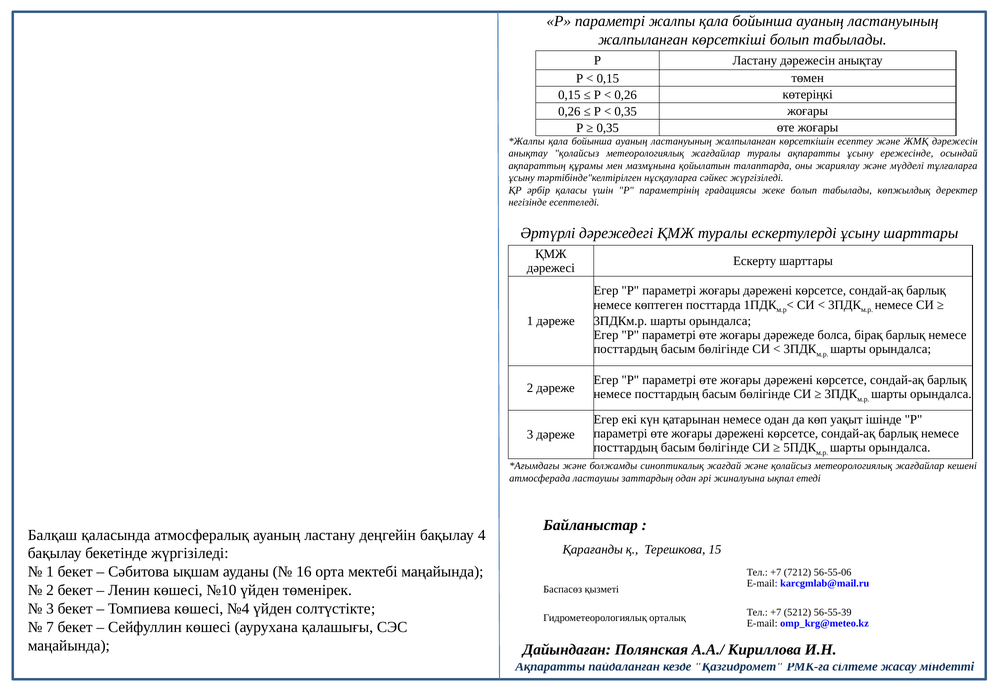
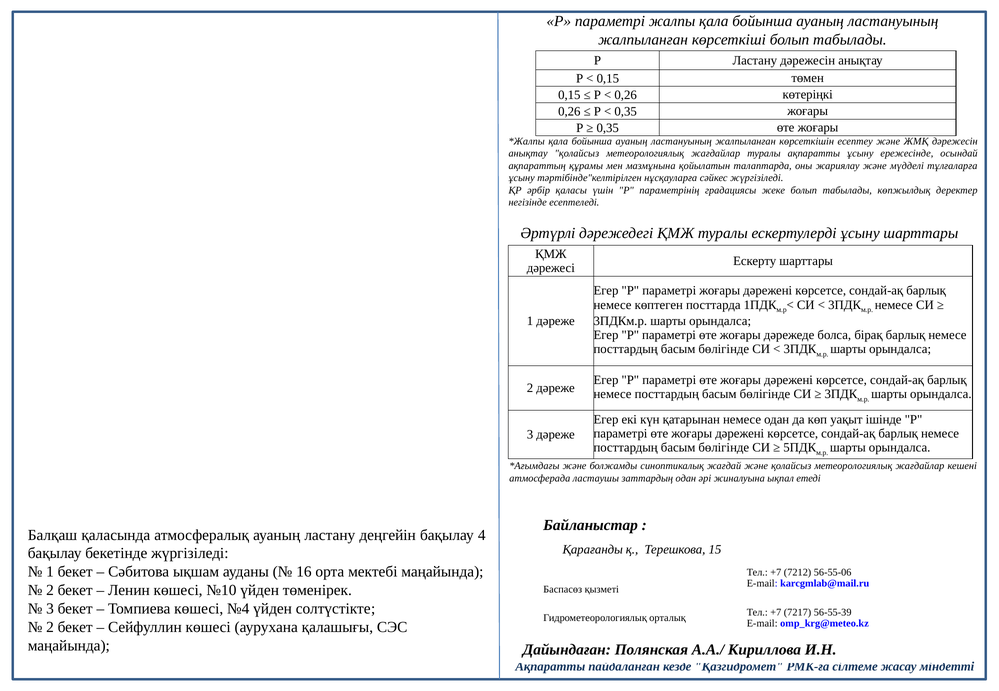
5212: 5212 -> 7217
7 at (50, 628): 7 -> 2
